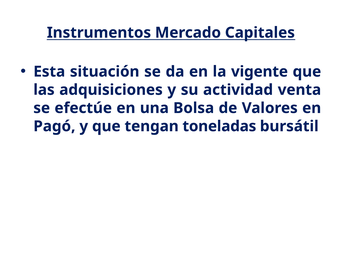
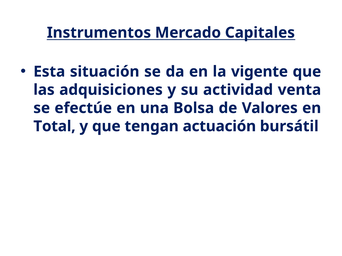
Pagó: Pagó -> Total
toneladas: toneladas -> actuación
